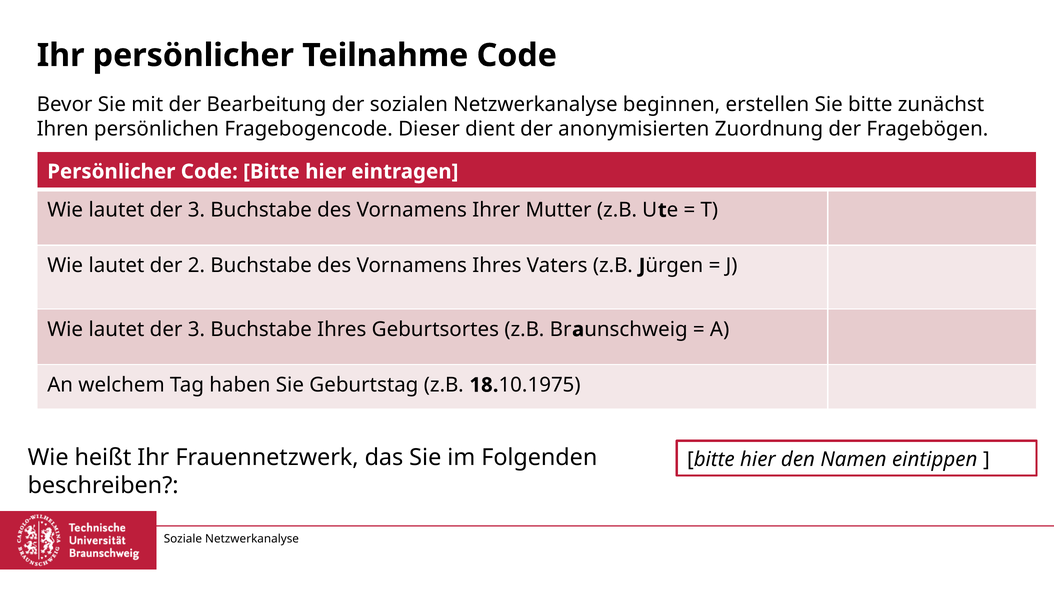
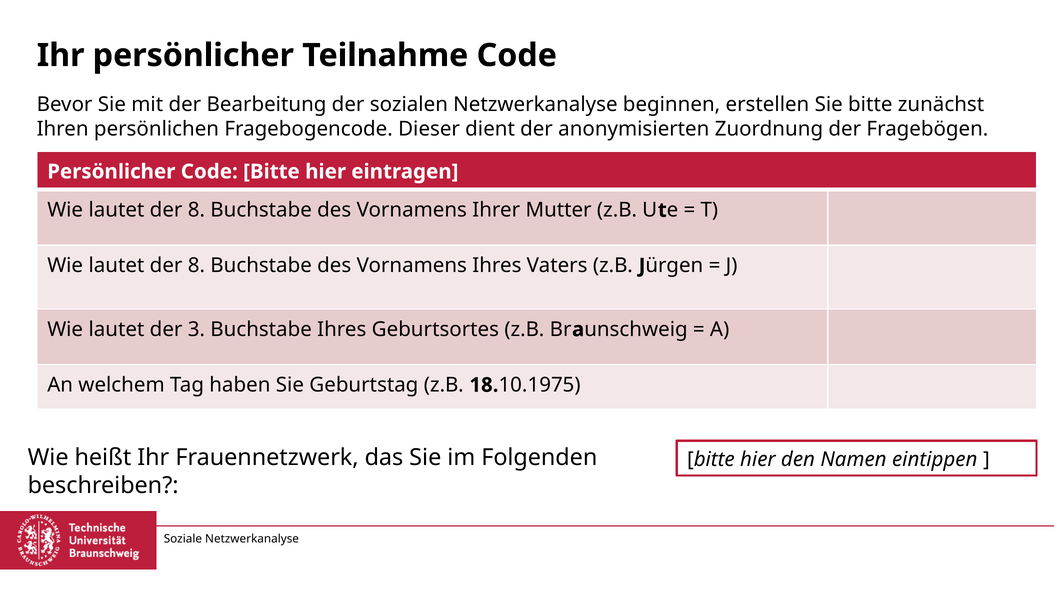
3 at (196, 210): 3 -> 8
2 at (196, 266): 2 -> 8
